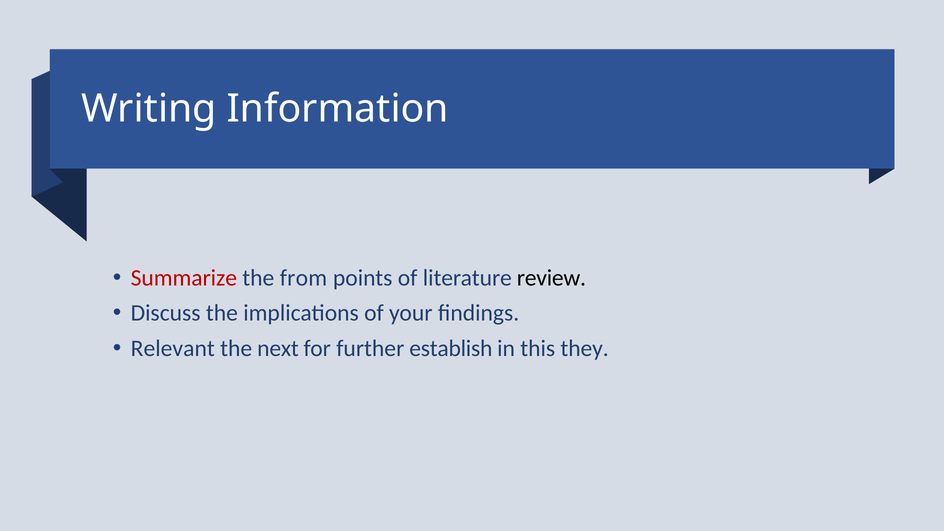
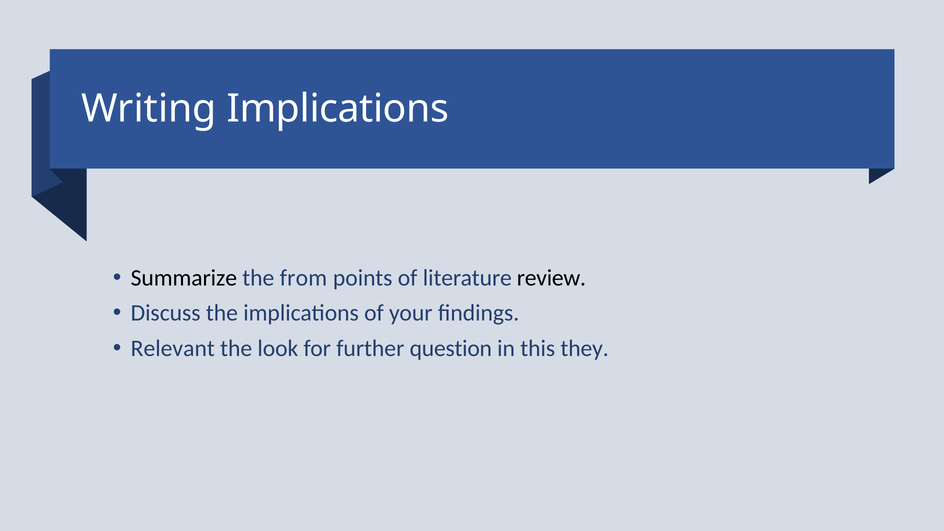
Writing Information: Information -> Implications
Summarize colour: red -> black
next: next -> look
establish: establish -> question
